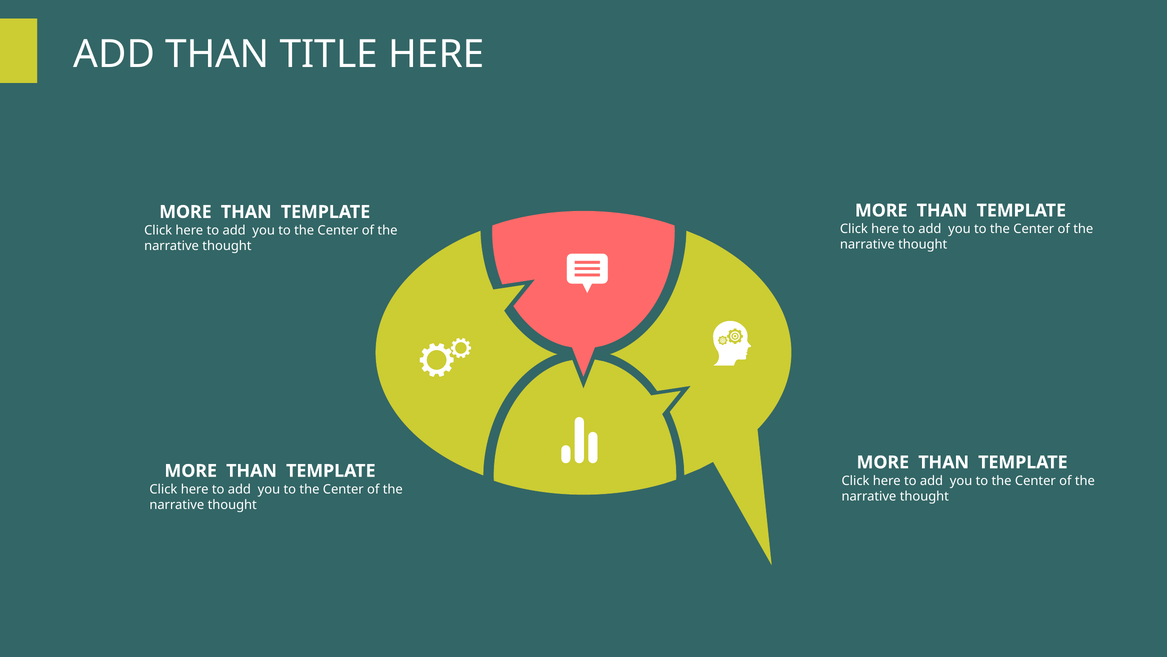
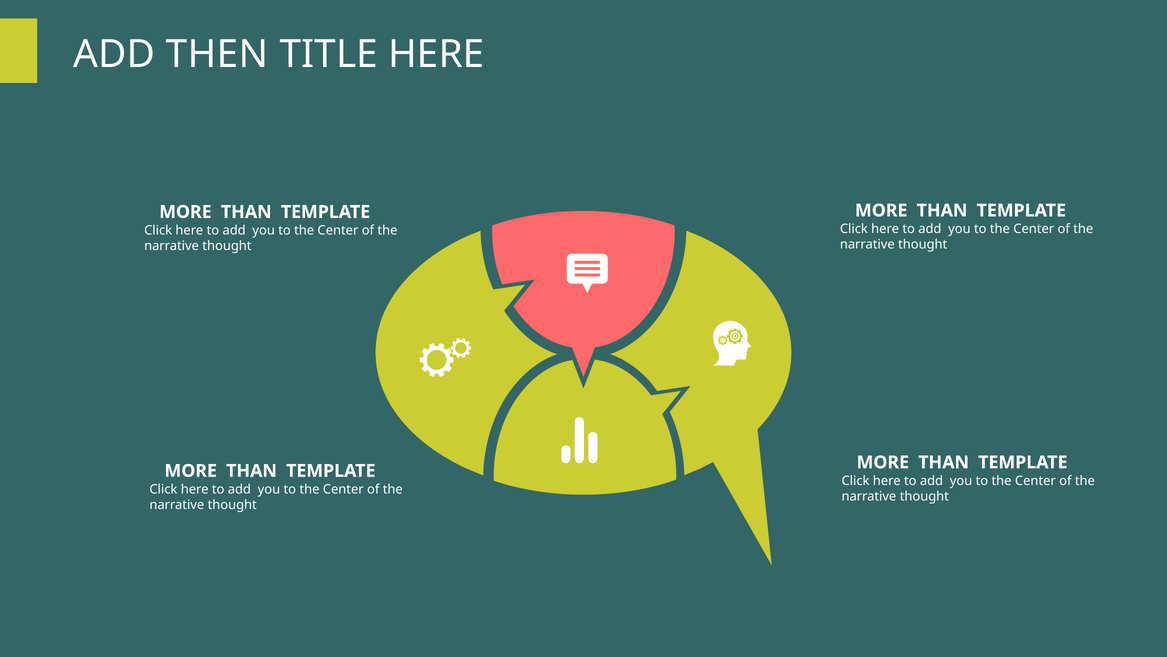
ADD THAN: THAN -> THEN
